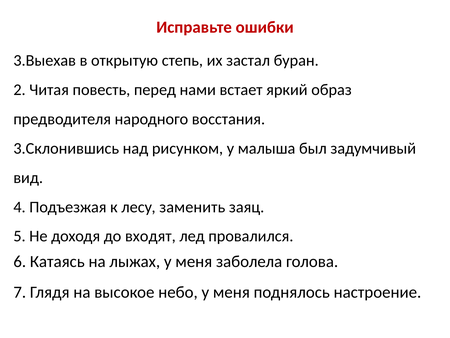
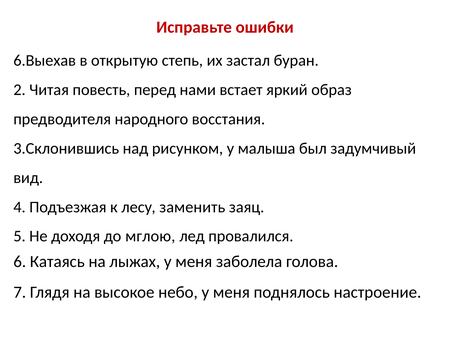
3.Выехав: 3.Выехав -> 6.Выехав
входят: входят -> мглою
